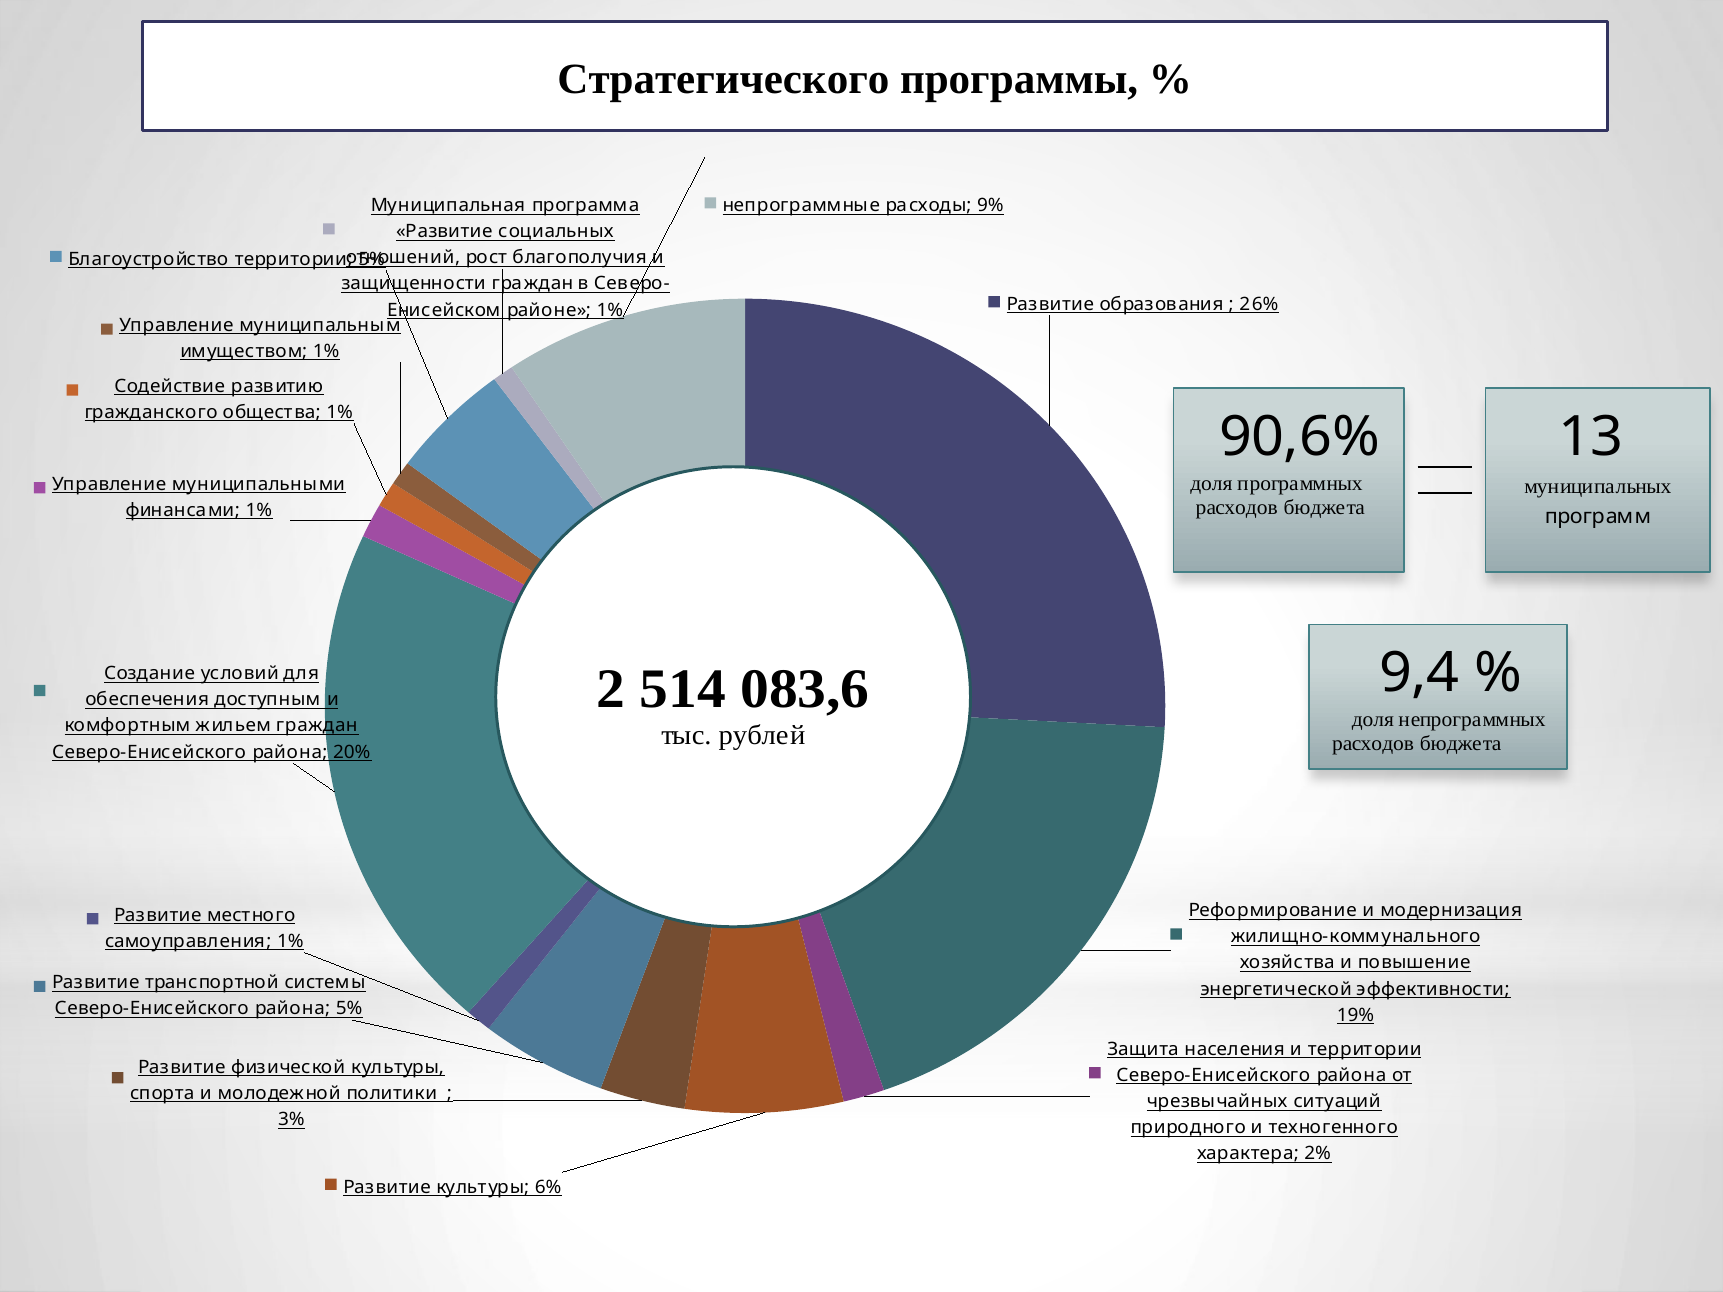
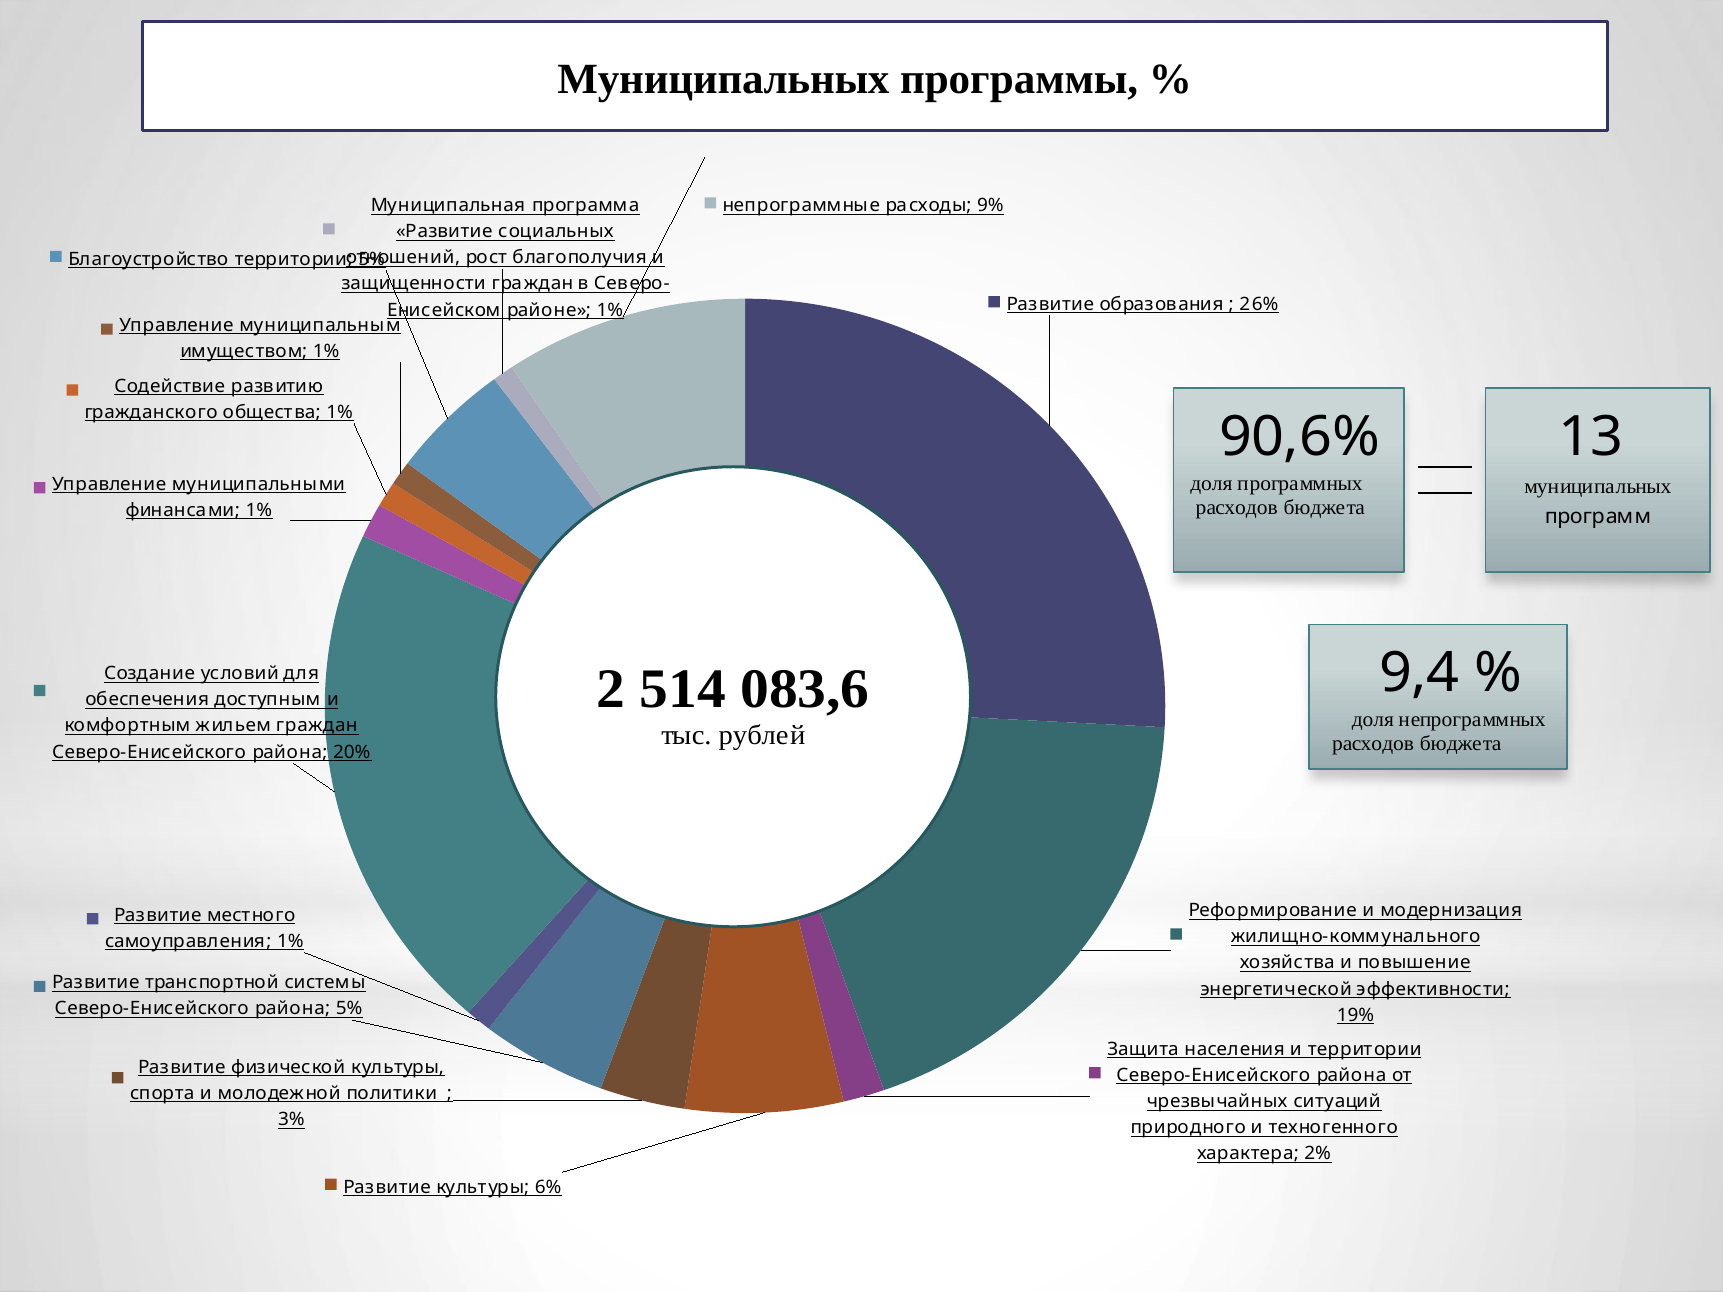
Стратегического at (723, 79): Стратегического -> Муниципальных
